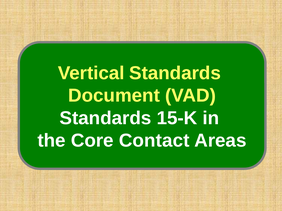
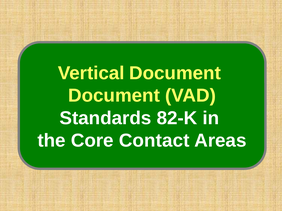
Vertical Standards: Standards -> Document
15-K: 15-K -> 82-K
